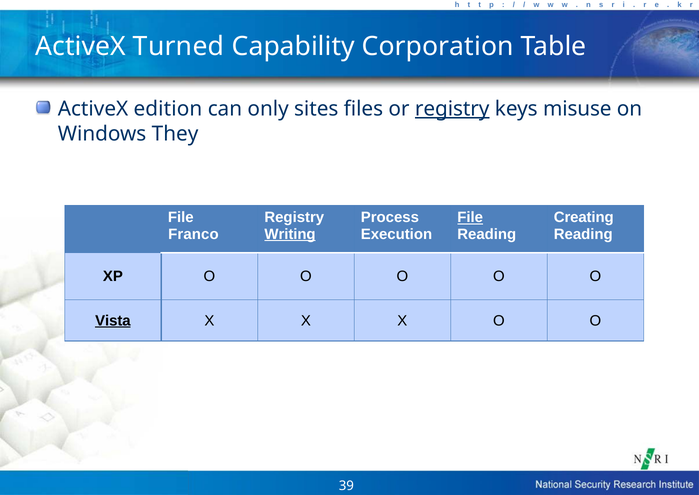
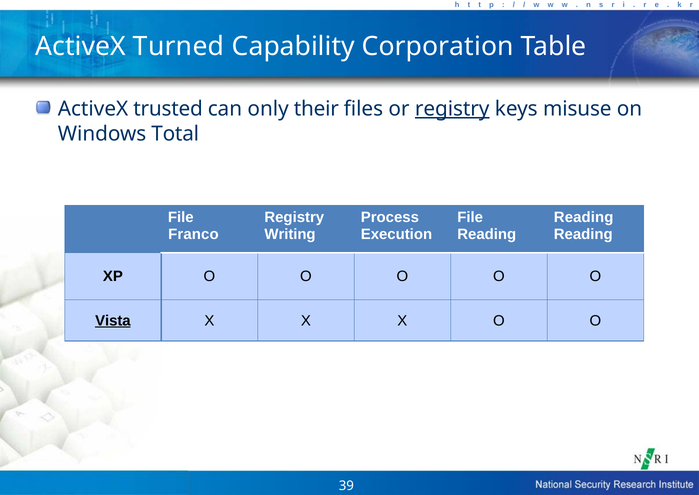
edition: edition -> trusted
sites: sites -> their
They: They -> Total
File at (470, 217) underline: present -> none
Creating at (584, 217): Creating -> Reading
Writing underline: present -> none
